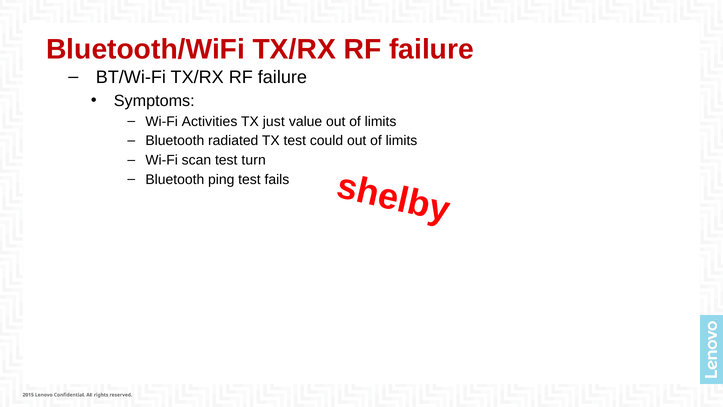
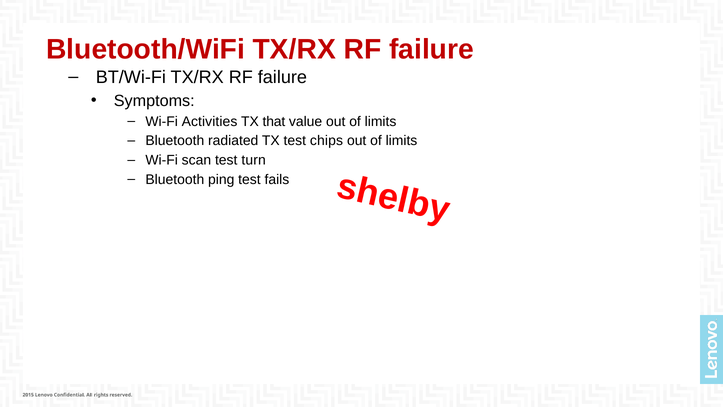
just: just -> that
could: could -> chips
